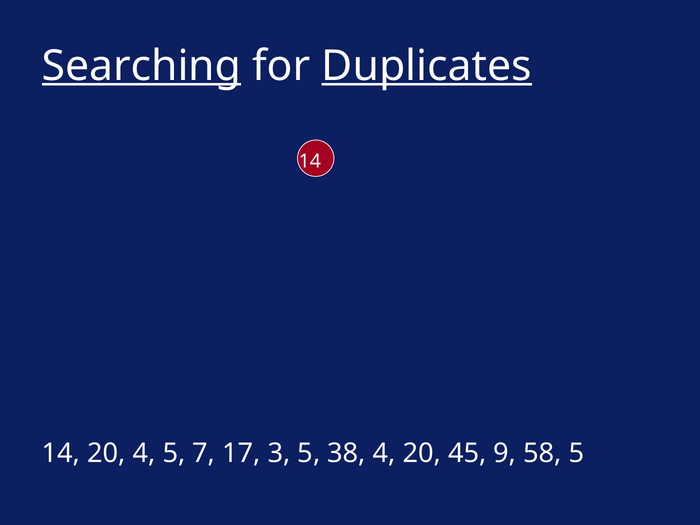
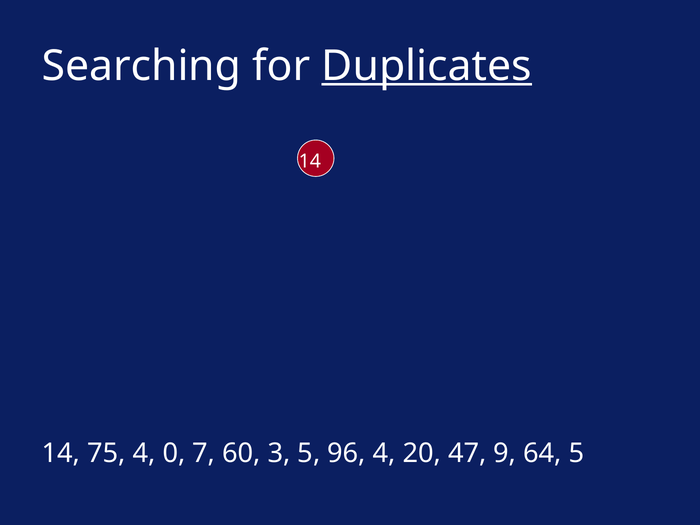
Searching underline: present -> none
14 20: 20 -> 75
4 5: 5 -> 0
17: 17 -> 60
38: 38 -> 96
45: 45 -> 47
58: 58 -> 64
